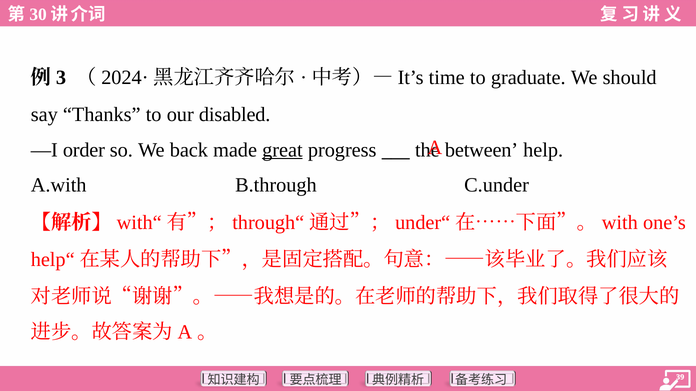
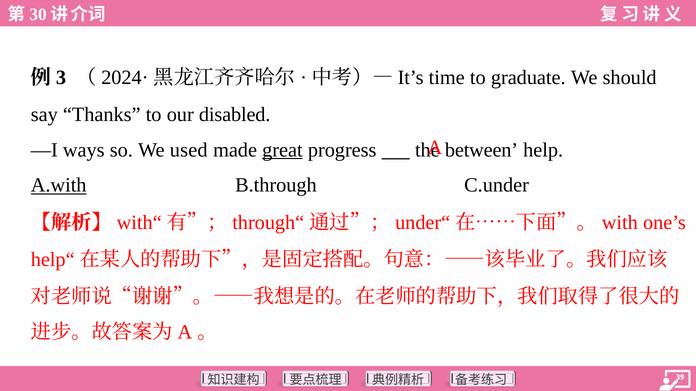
order: order -> ways
back: back -> used
A.with underline: none -> present
